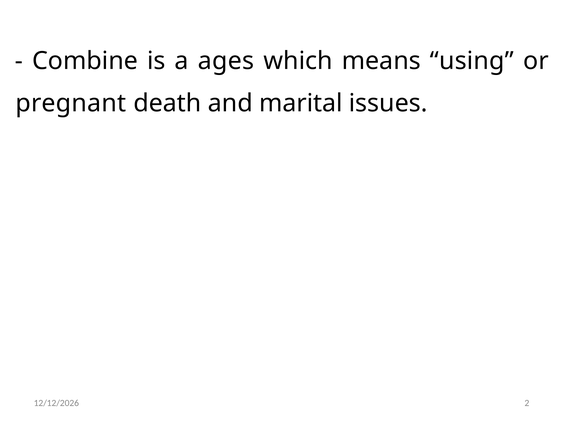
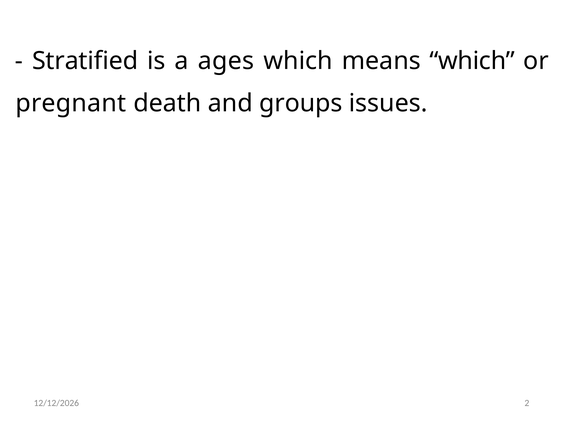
Combine: Combine -> Stratified
means using: using -> which
marital: marital -> groups
